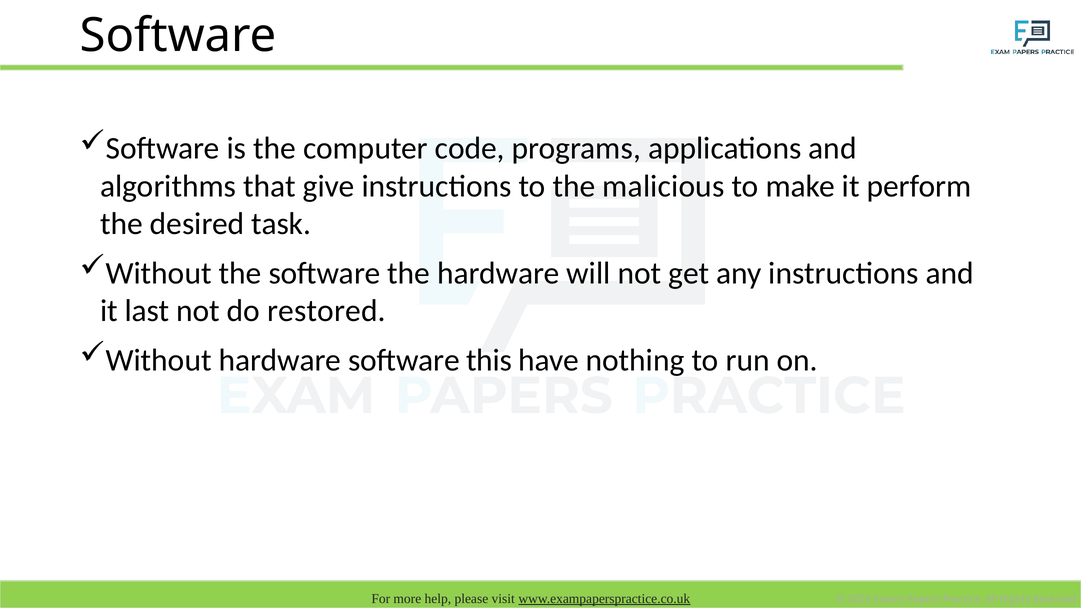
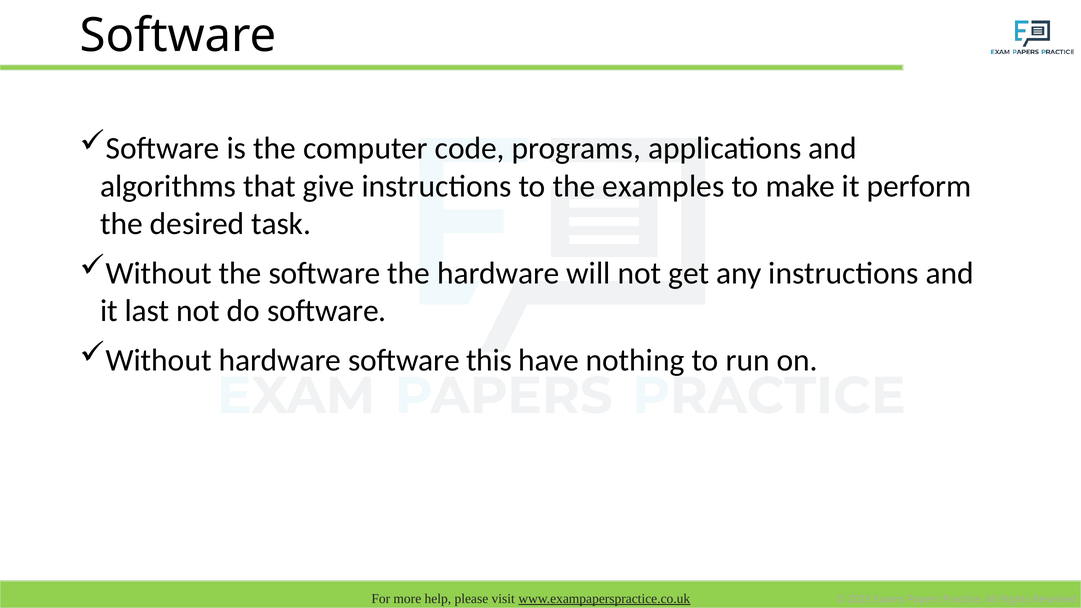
malicious: malicious -> examples
do restored: restored -> software
